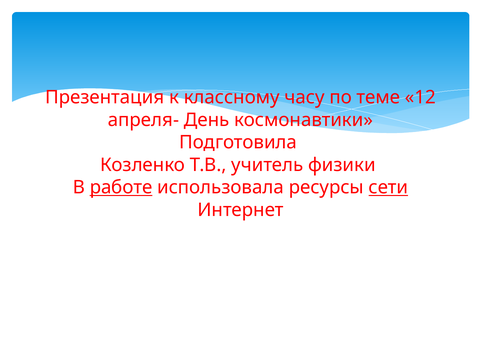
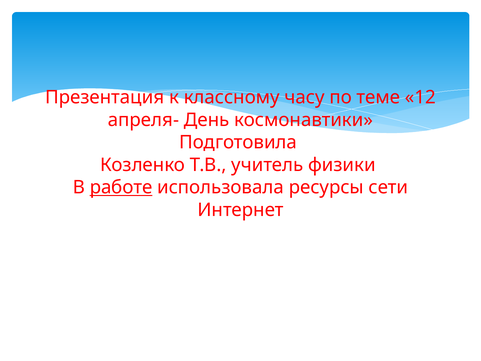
сети underline: present -> none
